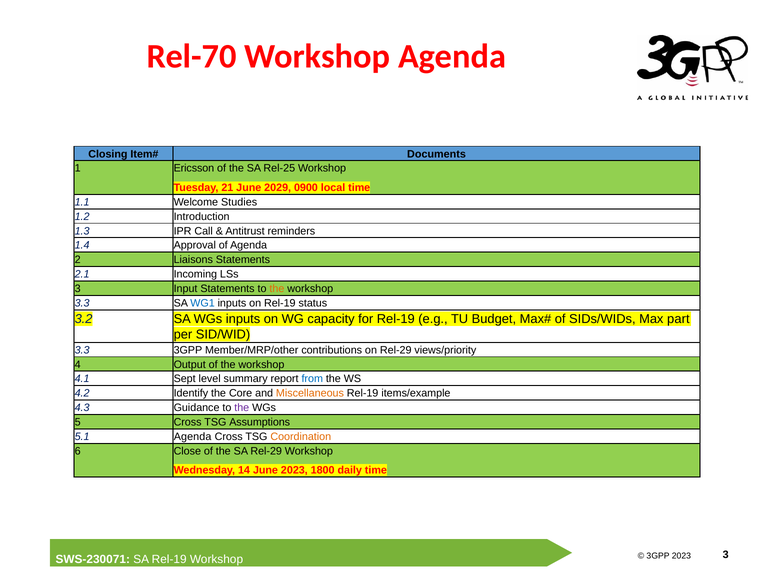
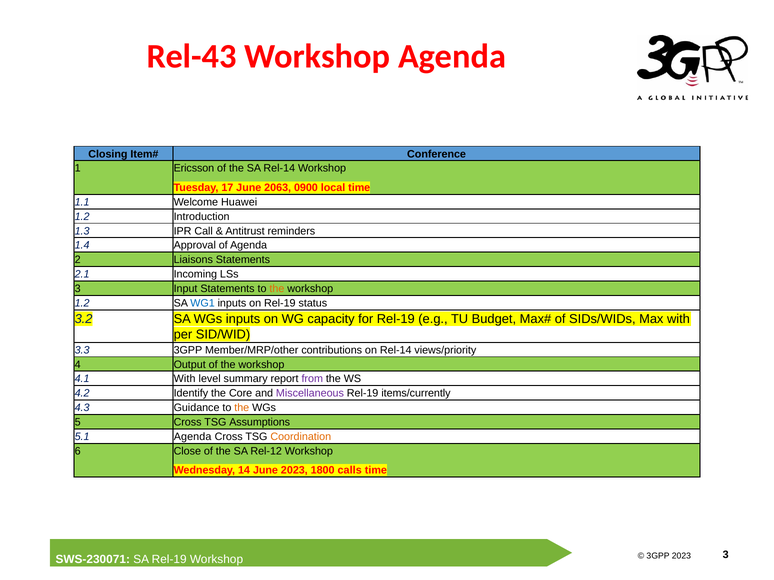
Rel-70: Rel-70 -> Rel-43
Documents: Documents -> Conference
SA Rel-25: Rel-25 -> Rel-14
21: 21 -> 17
2029: 2029 -> 2063
Studies: Studies -> Huawei
3.3 at (82, 303): 3.3 -> 1.2
Max part: part -> with
on Rel-29: Rel-29 -> Rel-14
4.1 Sept: Sept -> With
from colour: blue -> purple
Miscellaneous colour: orange -> purple
items/example: items/example -> items/currently
the at (242, 408) colour: purple -> orange
SA Rel-29: Rel-29 -> Rel-12
daily: daily -> calls
